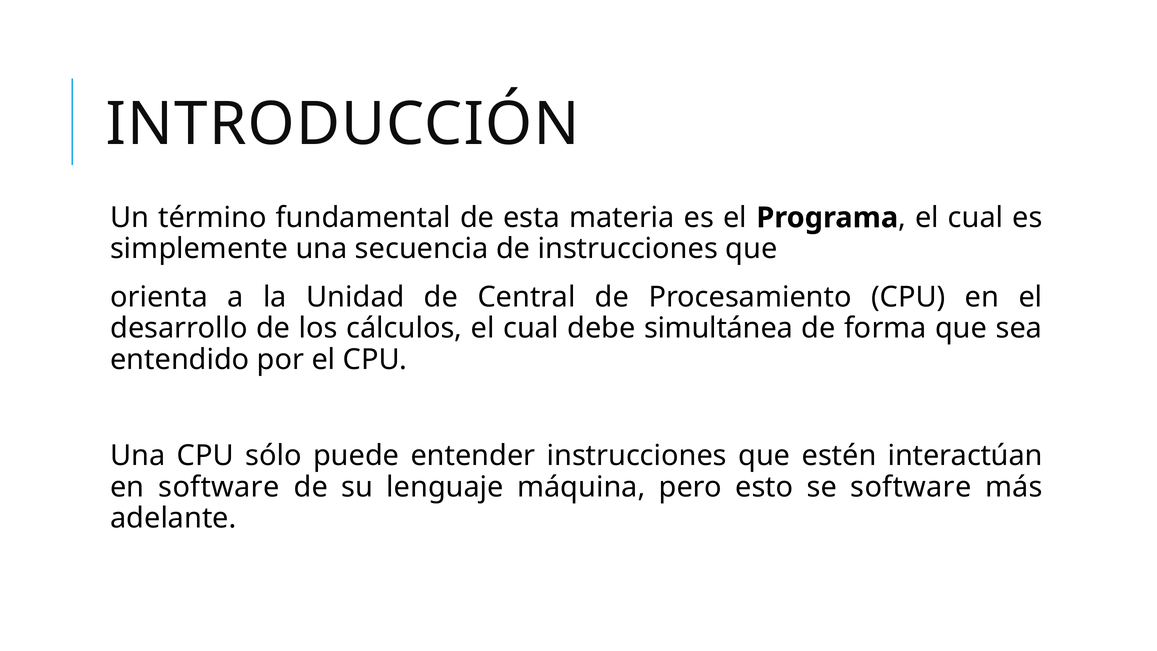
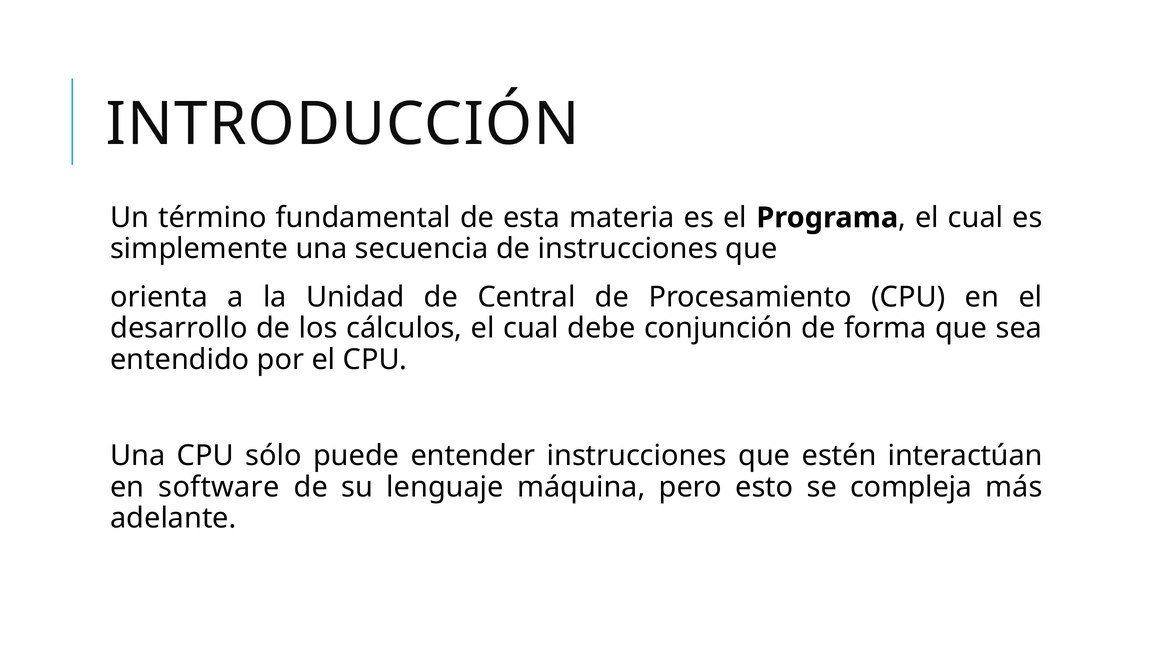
simultánea: simultánea -> conjunción
se software: software -> compleja
